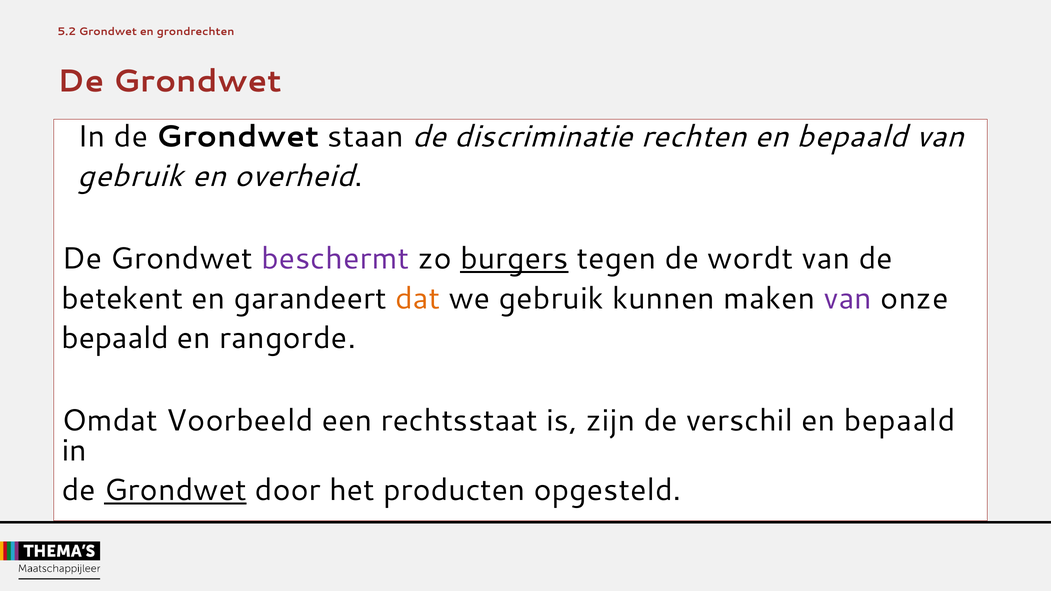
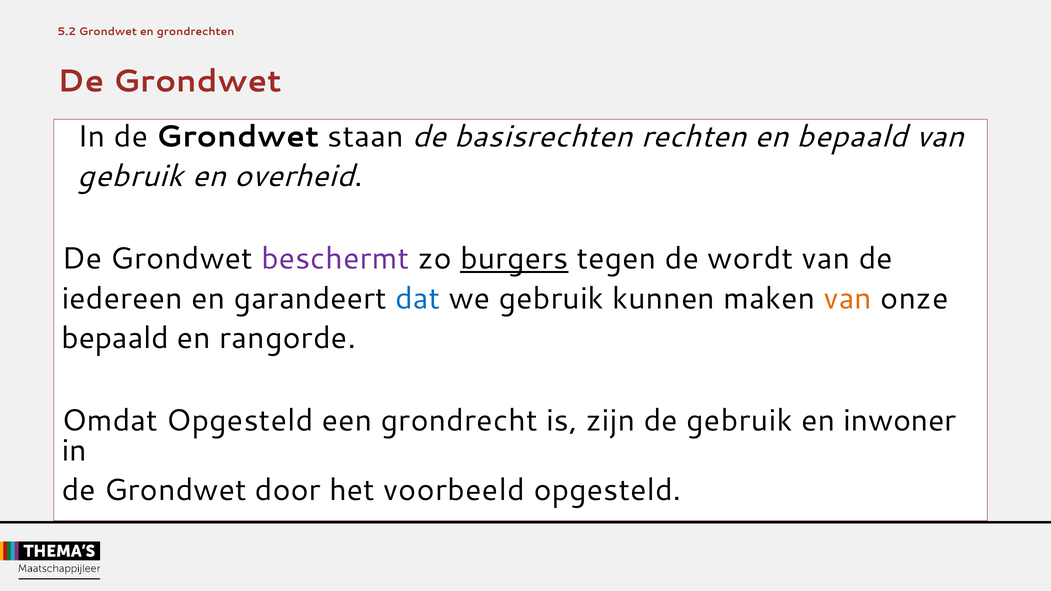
discriminatie: discriminatie -> basisrechten
betekent: betekent -> iedereen
dat colour: orange -> blue
van at (848, 299) colour: purple -> orange
Omdat Voorbeeld: Voorbeeld -> Opgesteld
rechtsstaat: rechtsstaat -> grondrecht
de verschil: verschil -> gebruik
bepaald at (900, 421): bepaald -> inwoner
Grondwet at (175, 490) underline: present -> none
producten: producten -> voorbeeld
